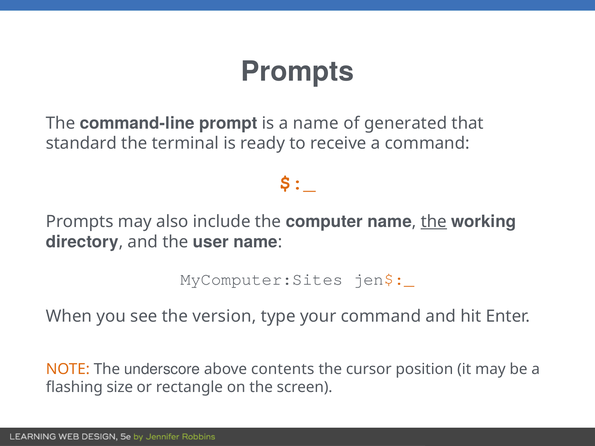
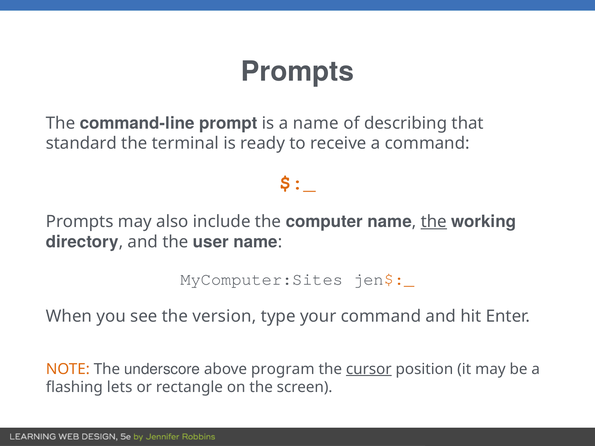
generated: generated -> describing
contents: contents -> program
cursor underline: none -> present
size: size -> lets
